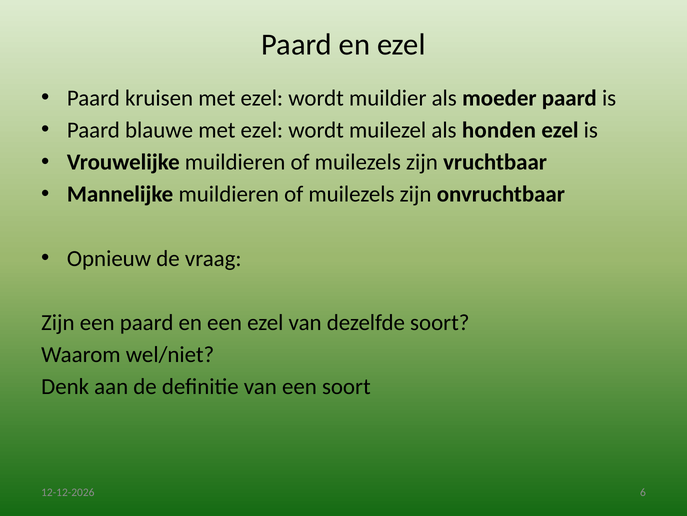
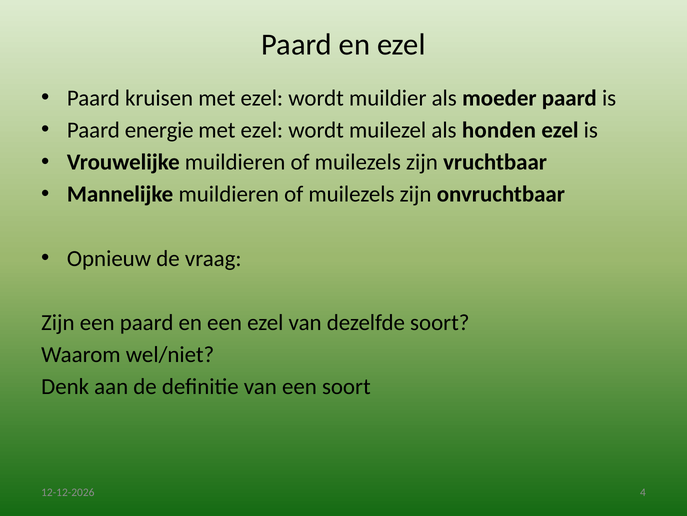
blauwe: blauwe -> energie
6: 6 -> 4
